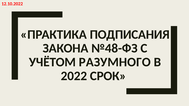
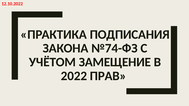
№48-ФЗ: №48-ФЗ -> №74-ФЗ
РАЗУМНОГО: РАЗУМНОГО -> ЗАМЕЩЕНИЕ
СРОК: СРОК -> ПРАВ
